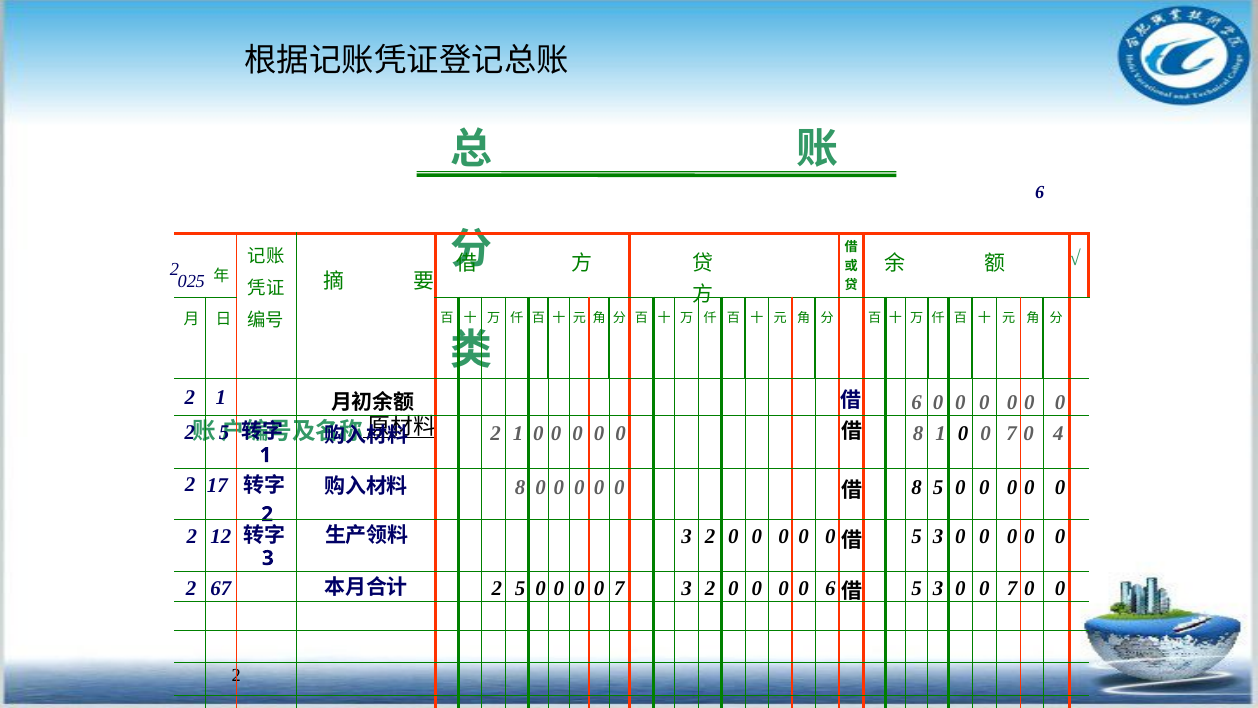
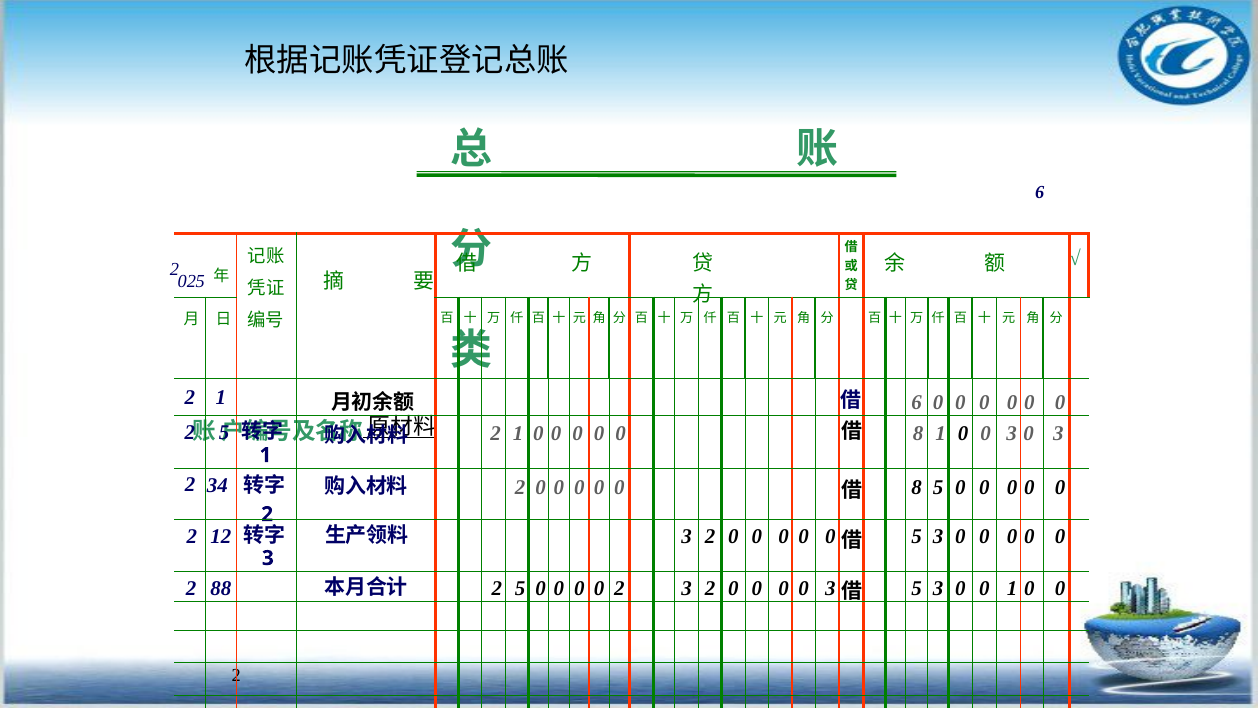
1 0 0 7: 7 -> 3
4 at (1058, 433): 4 -> 3
17: 17 -> 34
8 at (520, 487): 8 -> 2
67: 67 -> 88
7 at (619, 589): 7 -> 2
0 0 0 6: 6 -> 3
3 0 0 7: 7 -> 1
